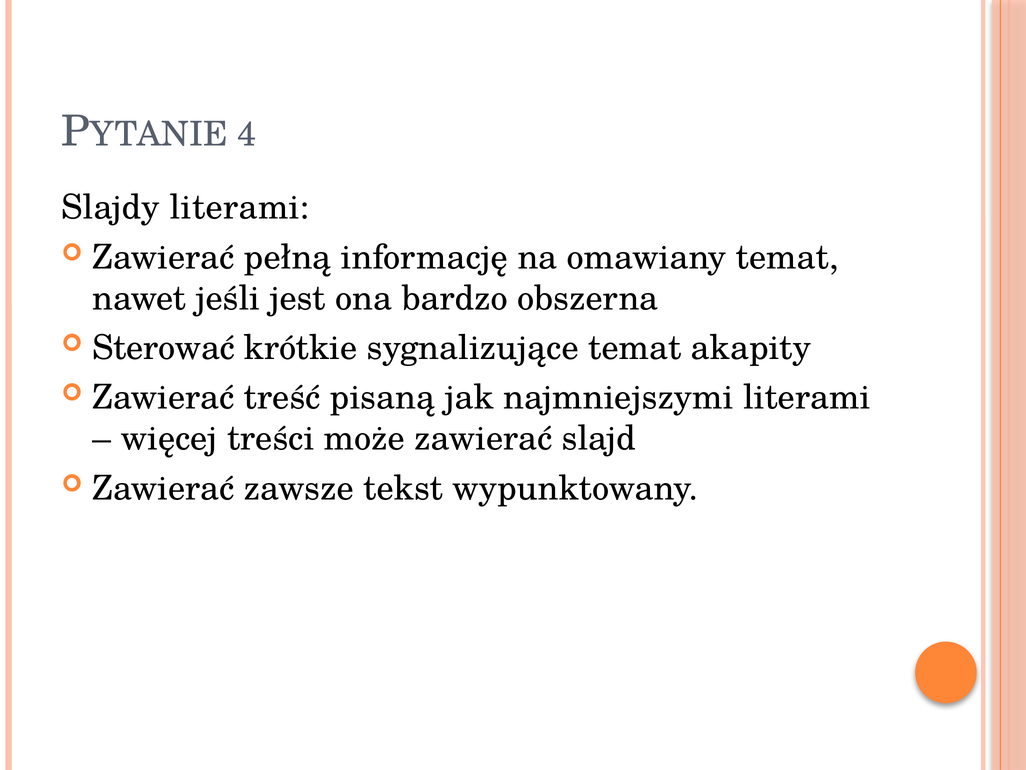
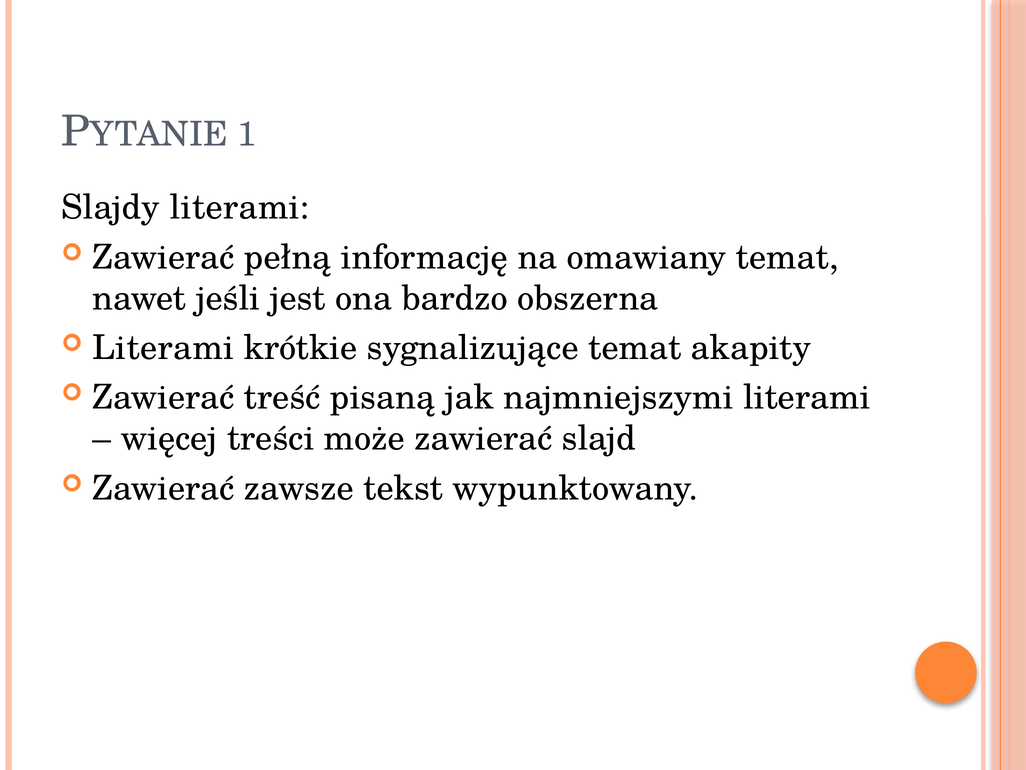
4: 4 -> 1
Sterować at (164, 348): Sterować -> Literami
